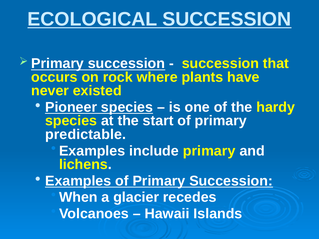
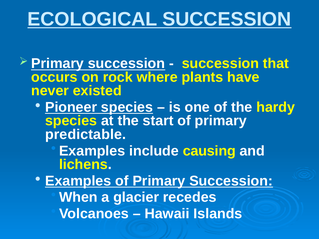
include primary: primary -> causing
